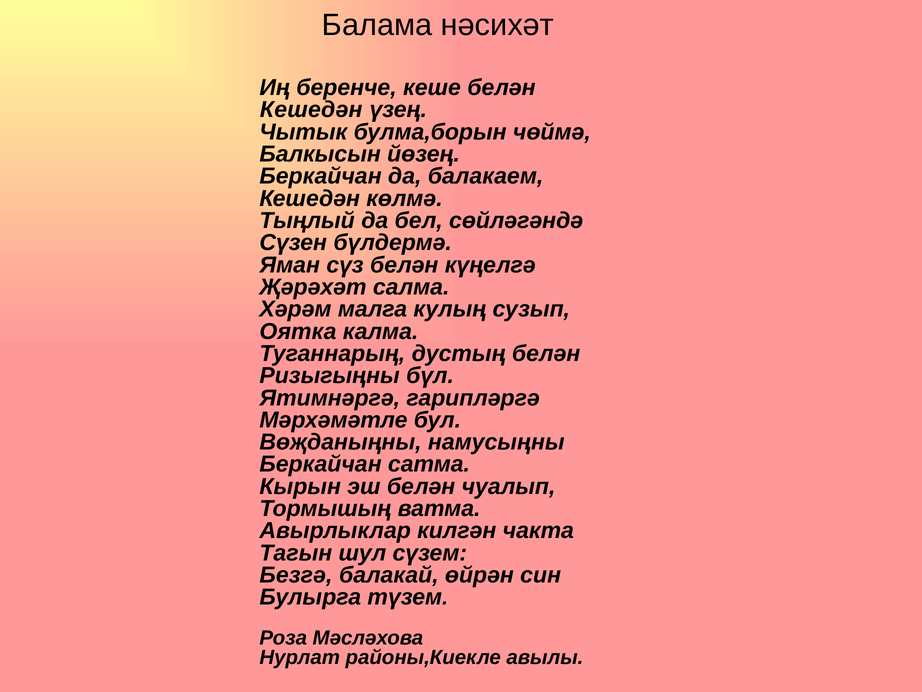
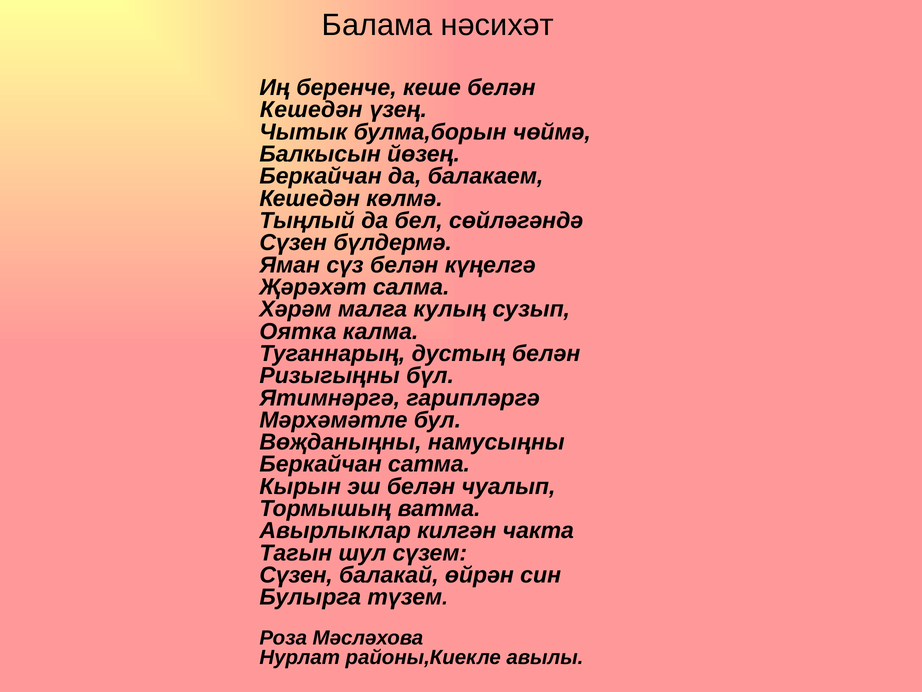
Безгә at (296, 575): Безгә -> Сүзен
